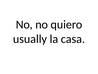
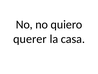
usually: usually -> querer
